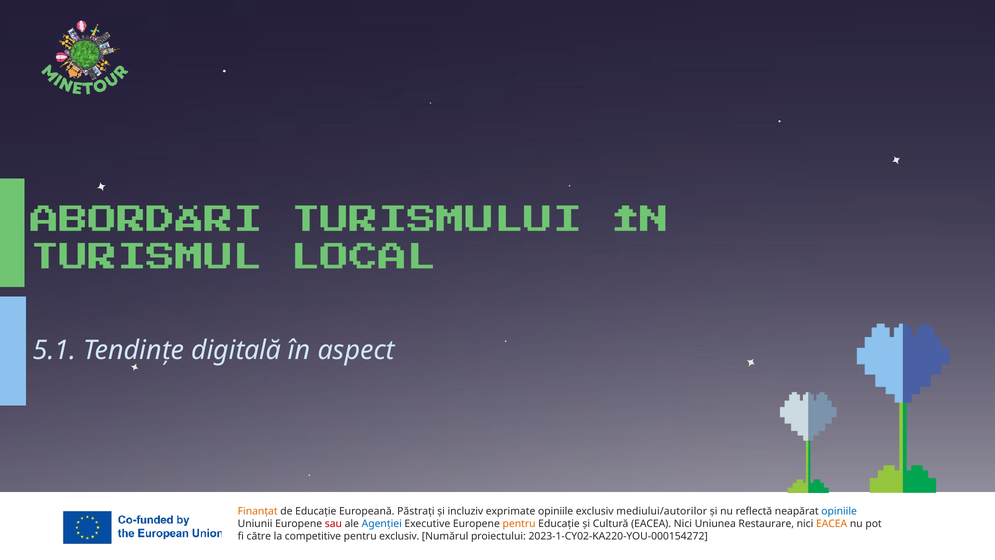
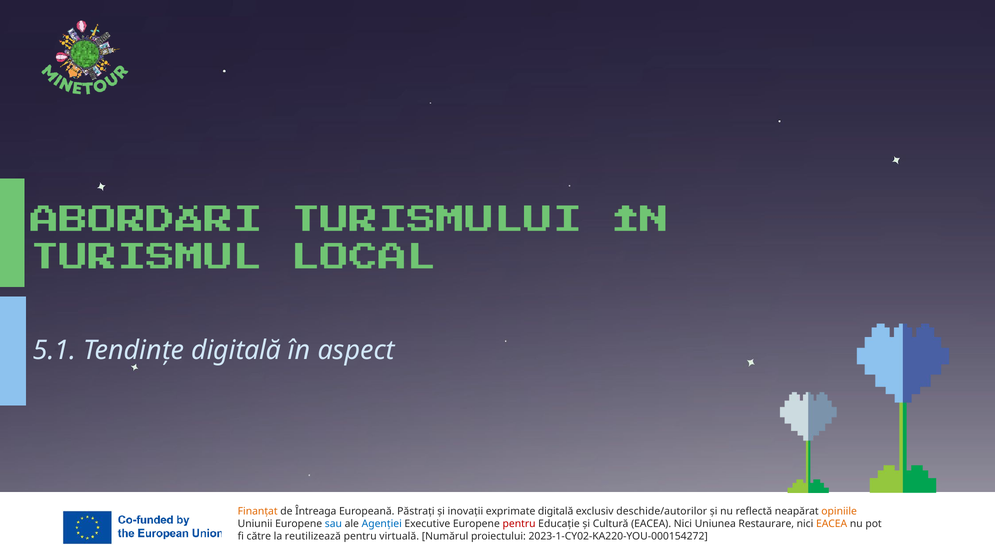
de Educație: Educație -> Întreaga
incluziv: incluziv -> inovații
exprimate opiniile: opiniile -> digitală
mediului/autorilor: mediului/autorilor -> deschide/autorilor
opiniile at (839, 511) colour: blue -> orange
sau colour: red -> blue
pentru at (519, 523) colour: orange -> red
competitive: competitive -> reutilizează
pentru exclusiv: exclusiv -> virtuală
